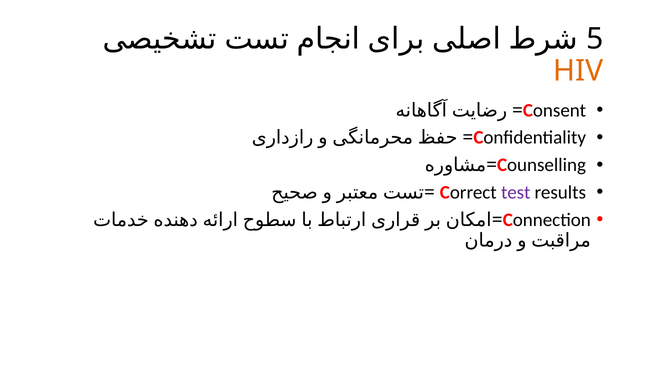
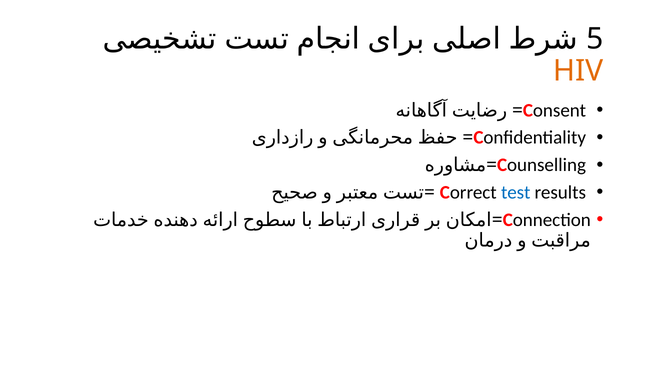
test colour: purple -> blue
